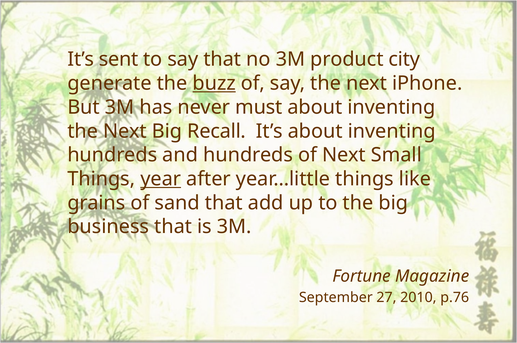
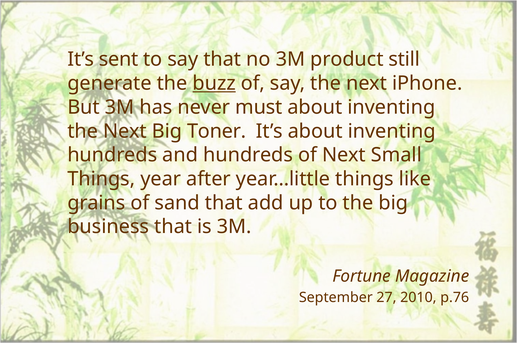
city: city -> still
Recall: Recall -> Toner
year underline: present -> none
